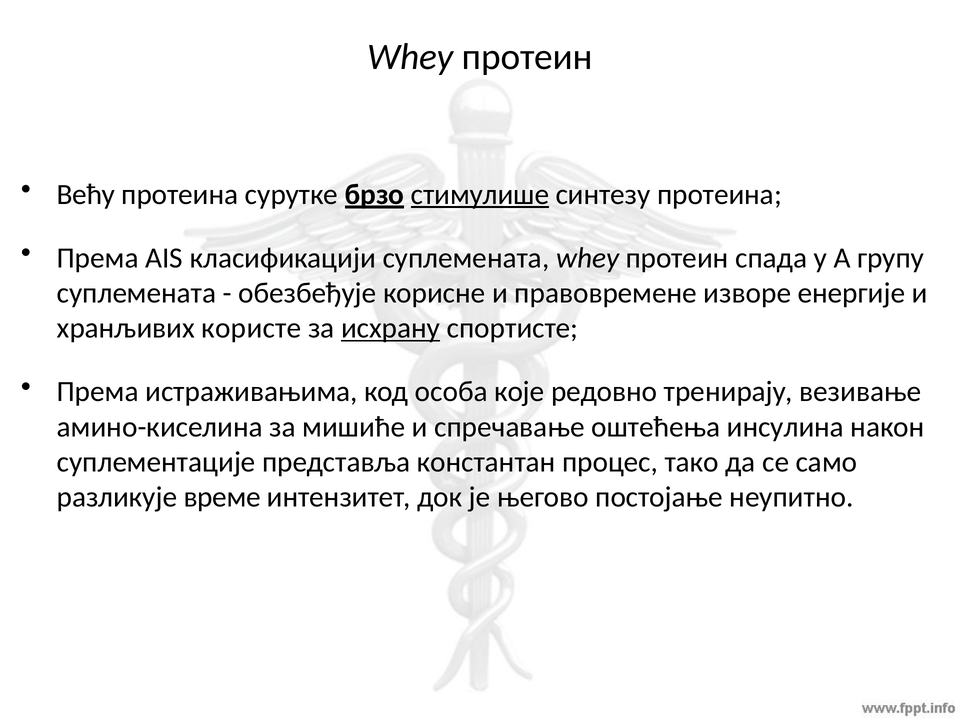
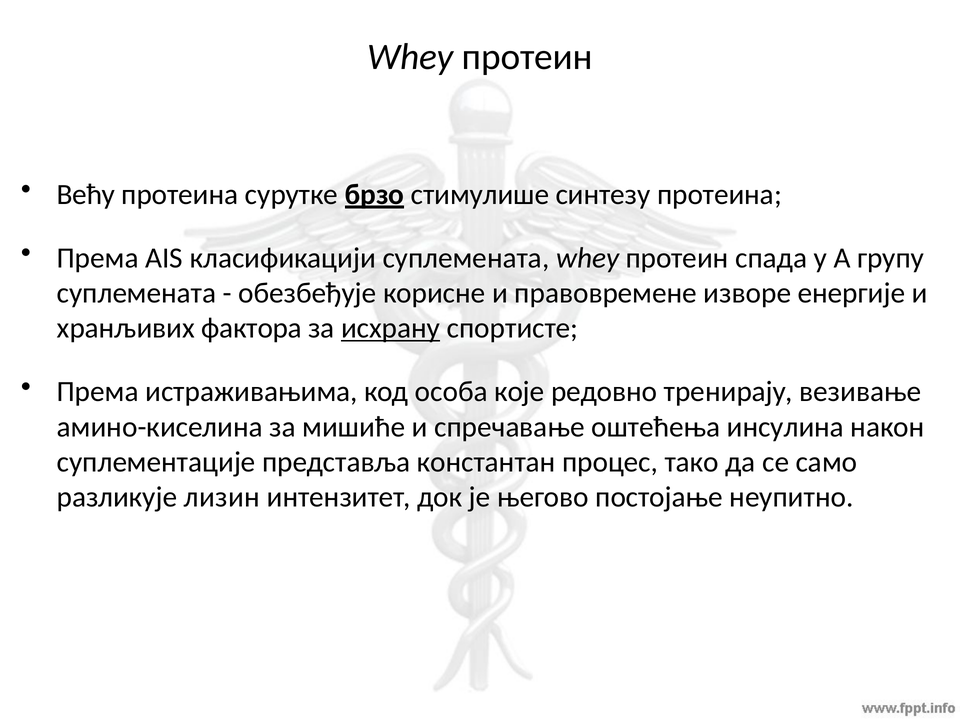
стимулише underline: present -> none
користе: користе -> фактора
време: време -> лизин
